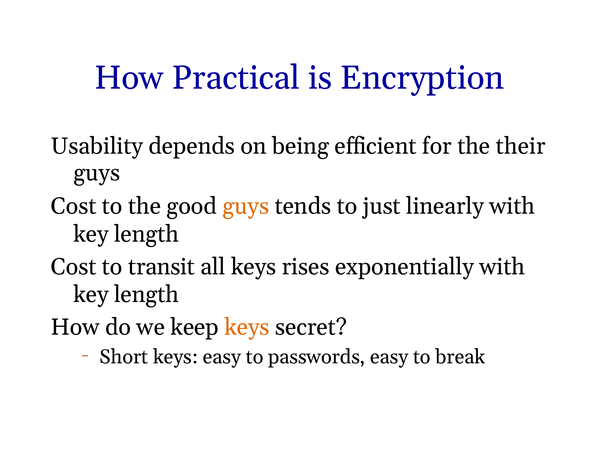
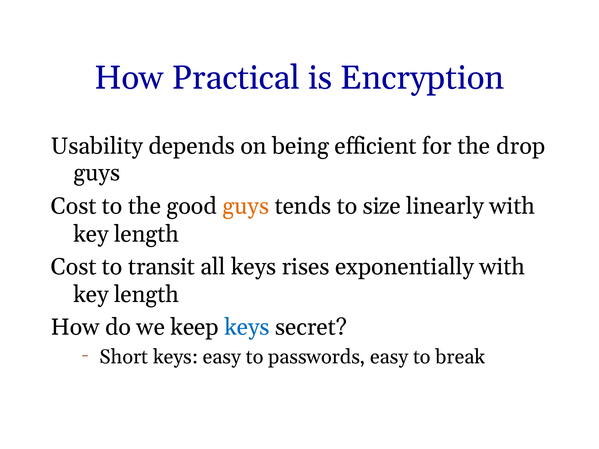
their: their -> drop
just: just -> size
keys at (247, 327) colour: orange -> blue
